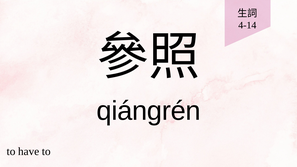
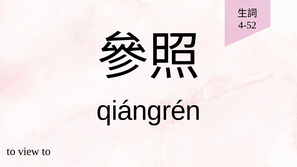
4-14: 4-14 -> 4-52
have: have -> view
